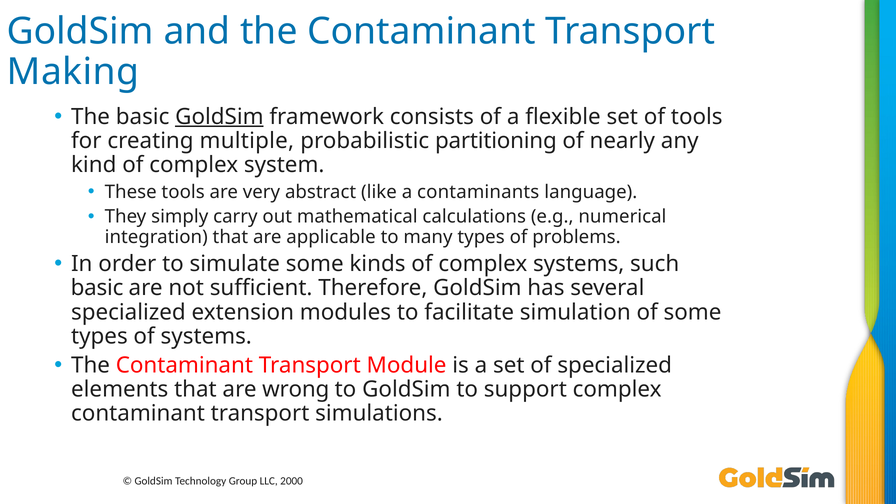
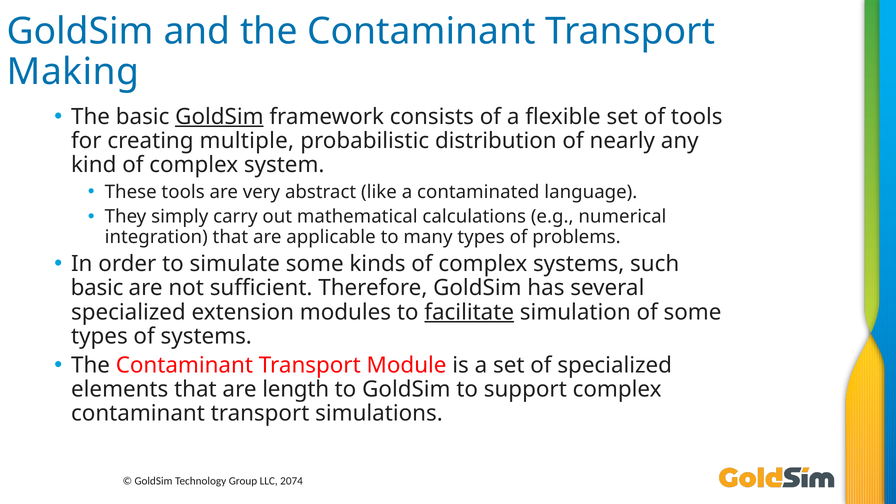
partitioning: partitioning -> distribution
contaminants: contaminants -> contaminated
facilitate underline: none -> present
wrong: wrong -> length
2000: 2000 -> 2074
